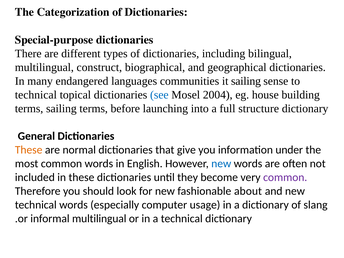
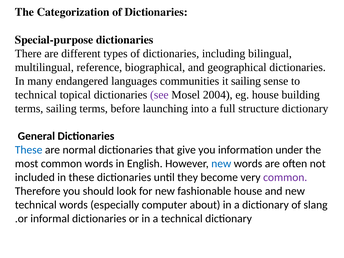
construct: construct -> reference
see colour: blue -> purple
These at (29, 150) colour: orange -> blue
fashionable about: about -> house
usage: usage -> about
informal multilingual: multilingual -> dictionaries
